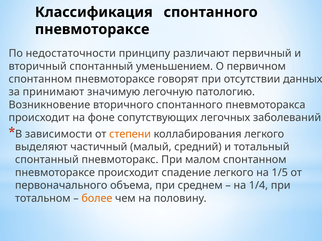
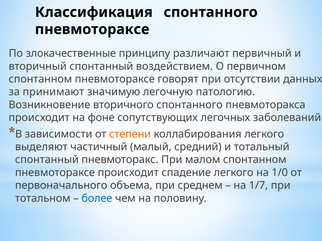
недостаточности: недостаточности -> злокачественные
уменьшением: уменьшением -> воздействием
1/5: 1/5 -> 1/0
1/4: 1/4 -> 1/7
более colour: orange -> blue
